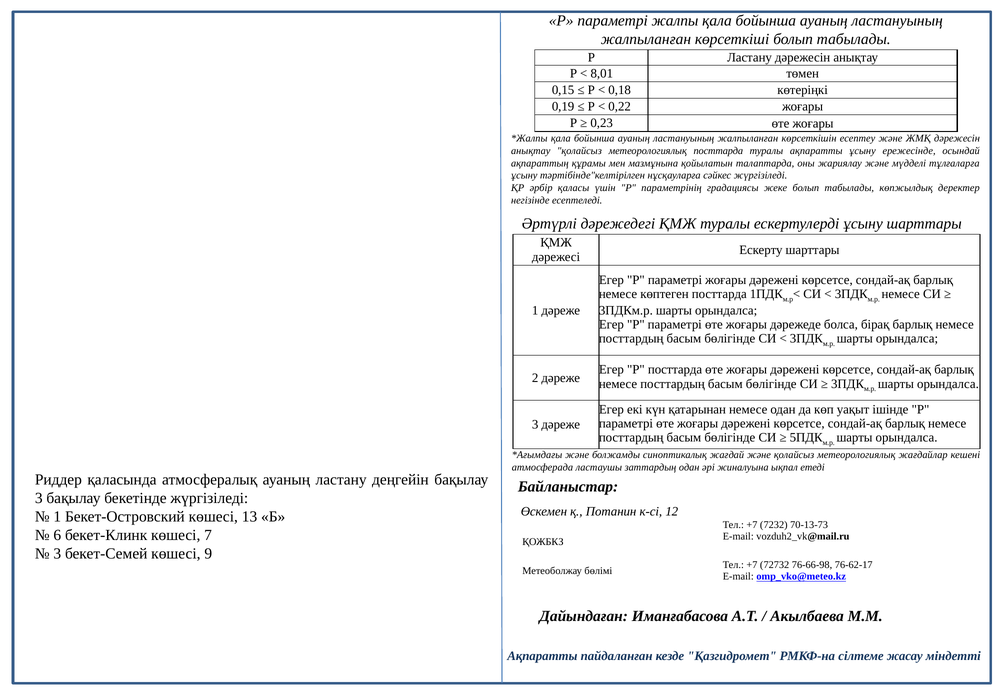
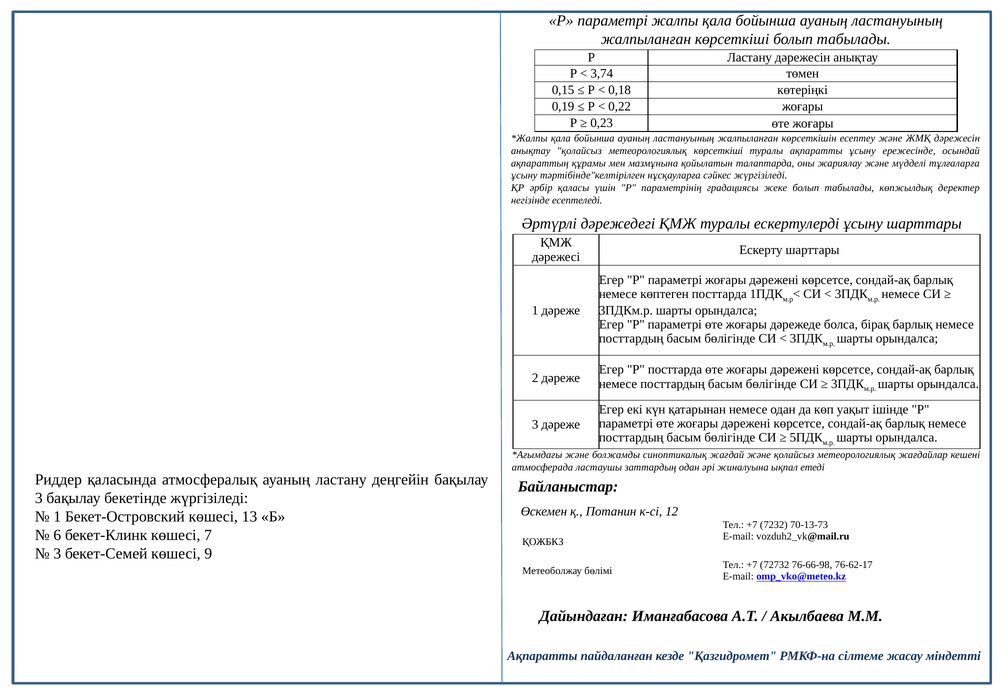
8,01: 8,01 -> 3,74
метеорологиялық посттарда: посттарда -> көрсеткіші
